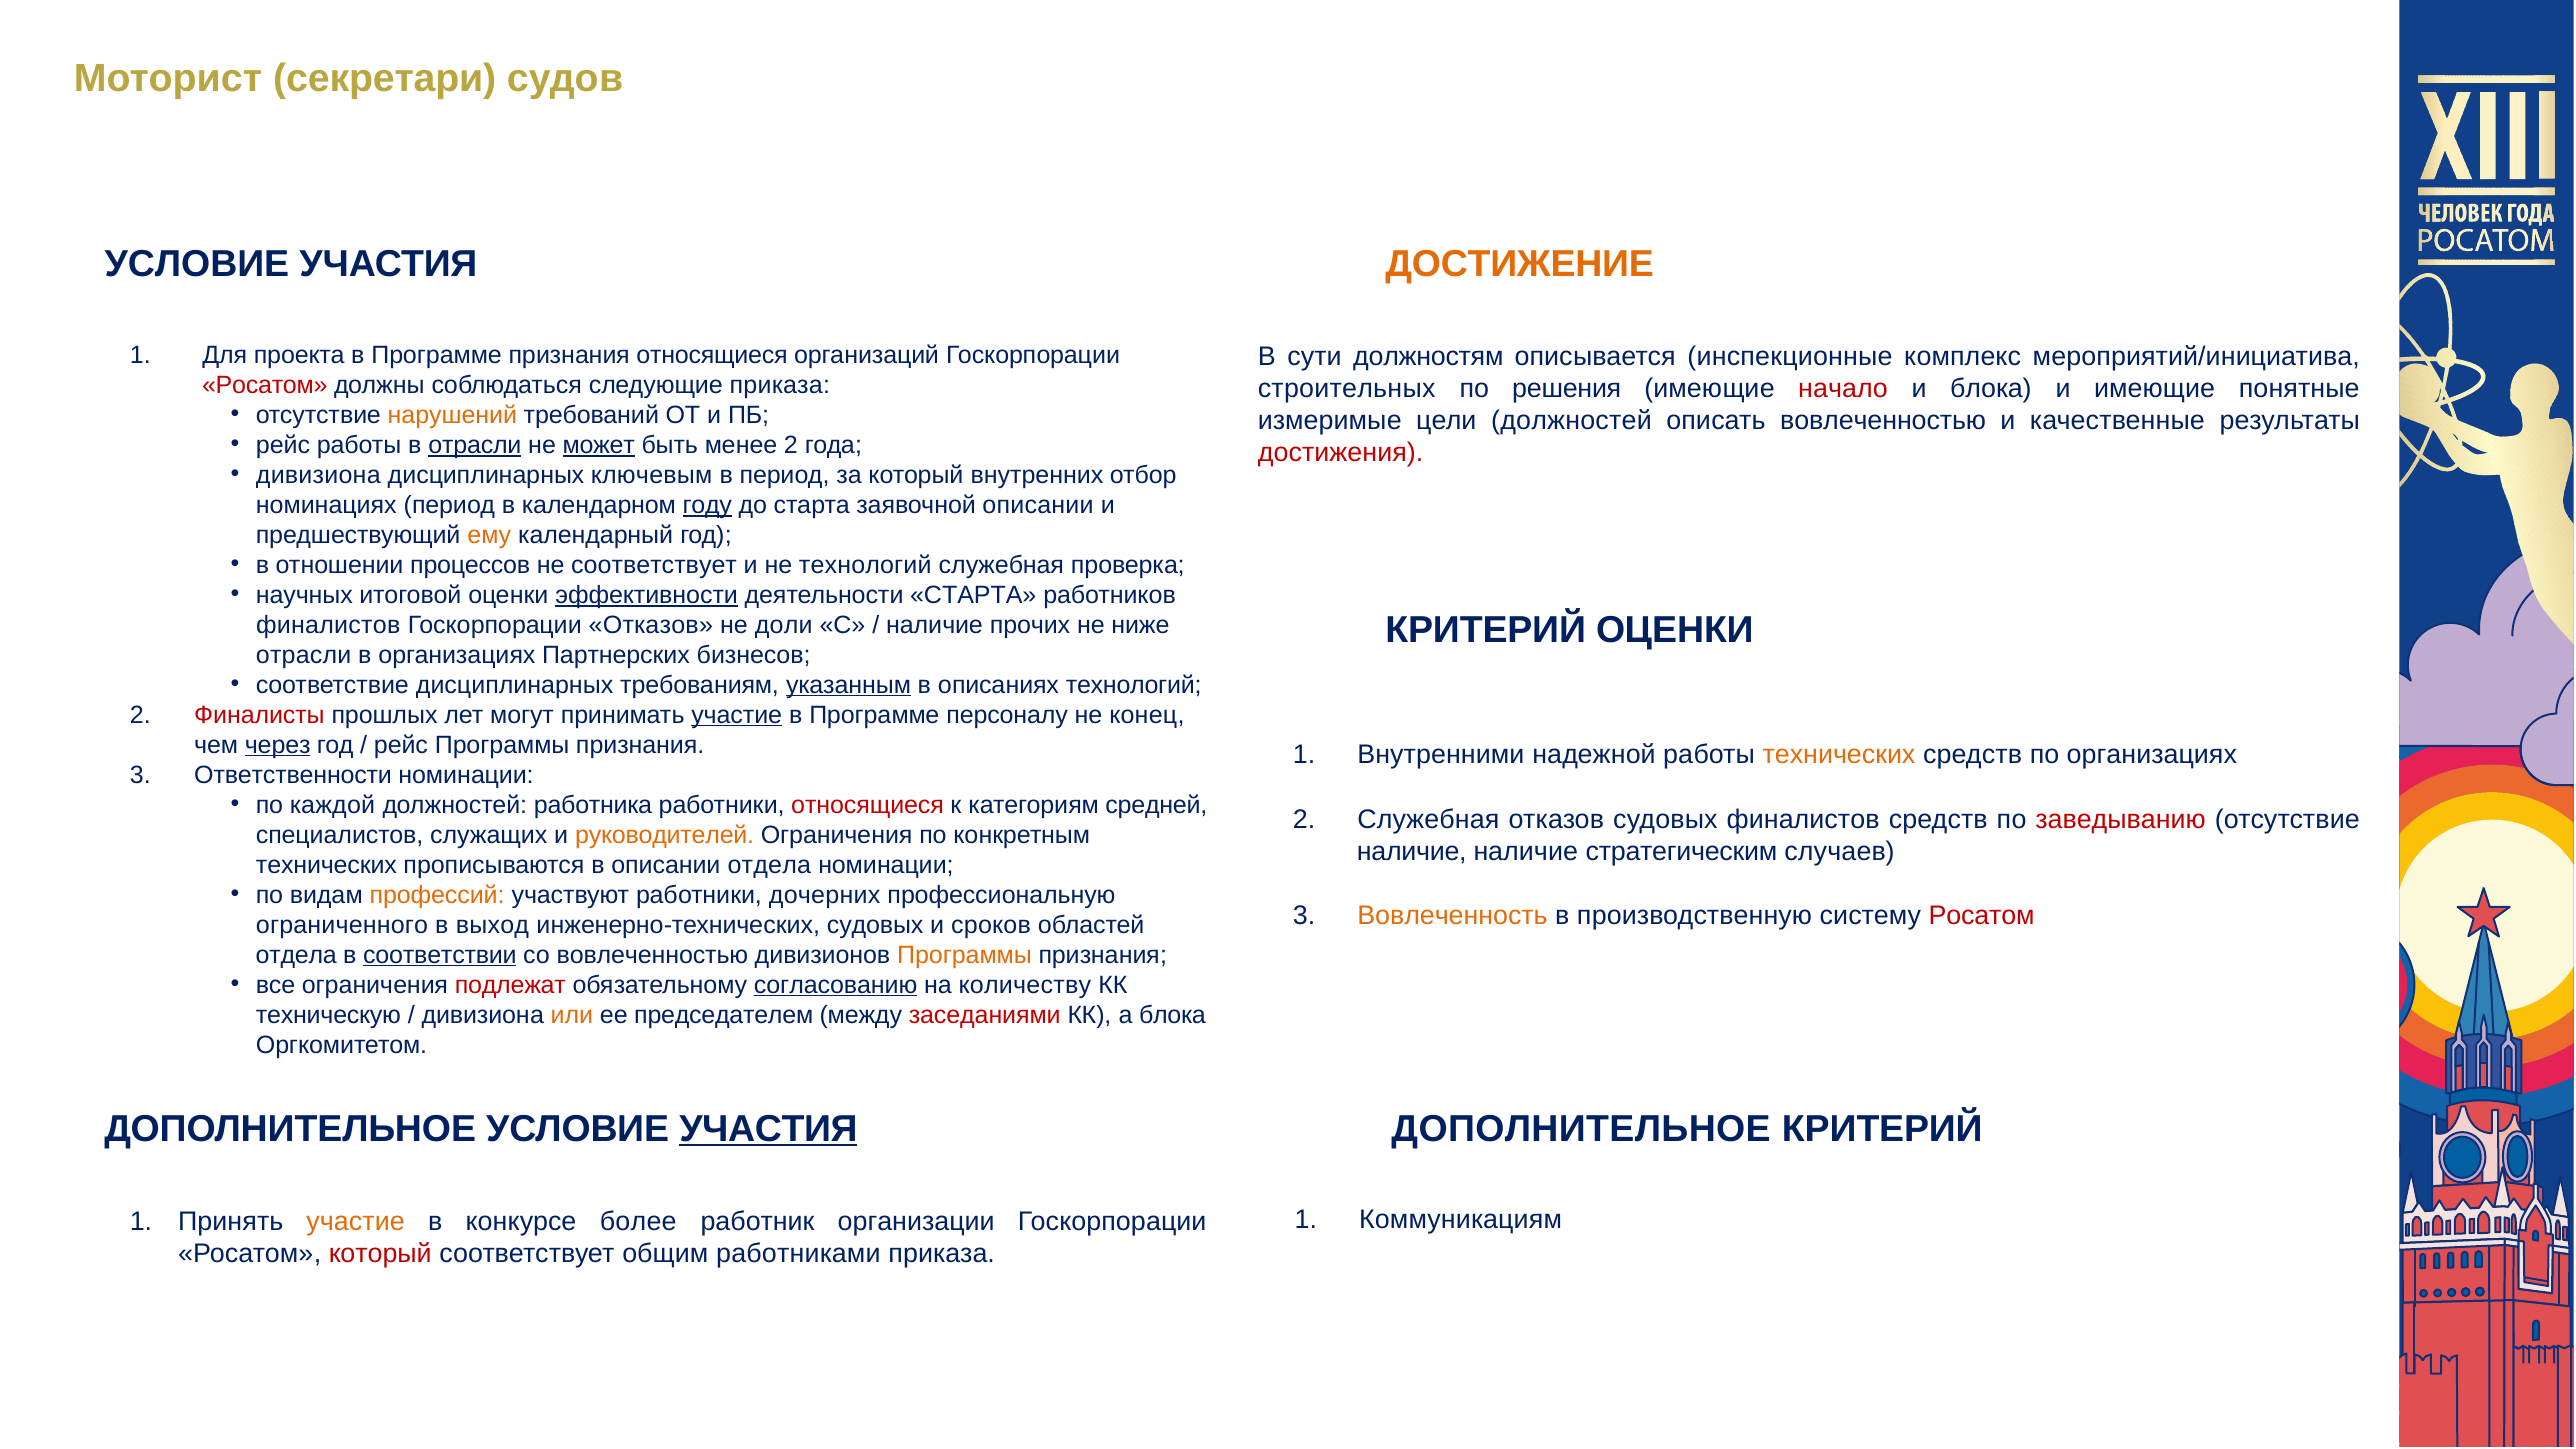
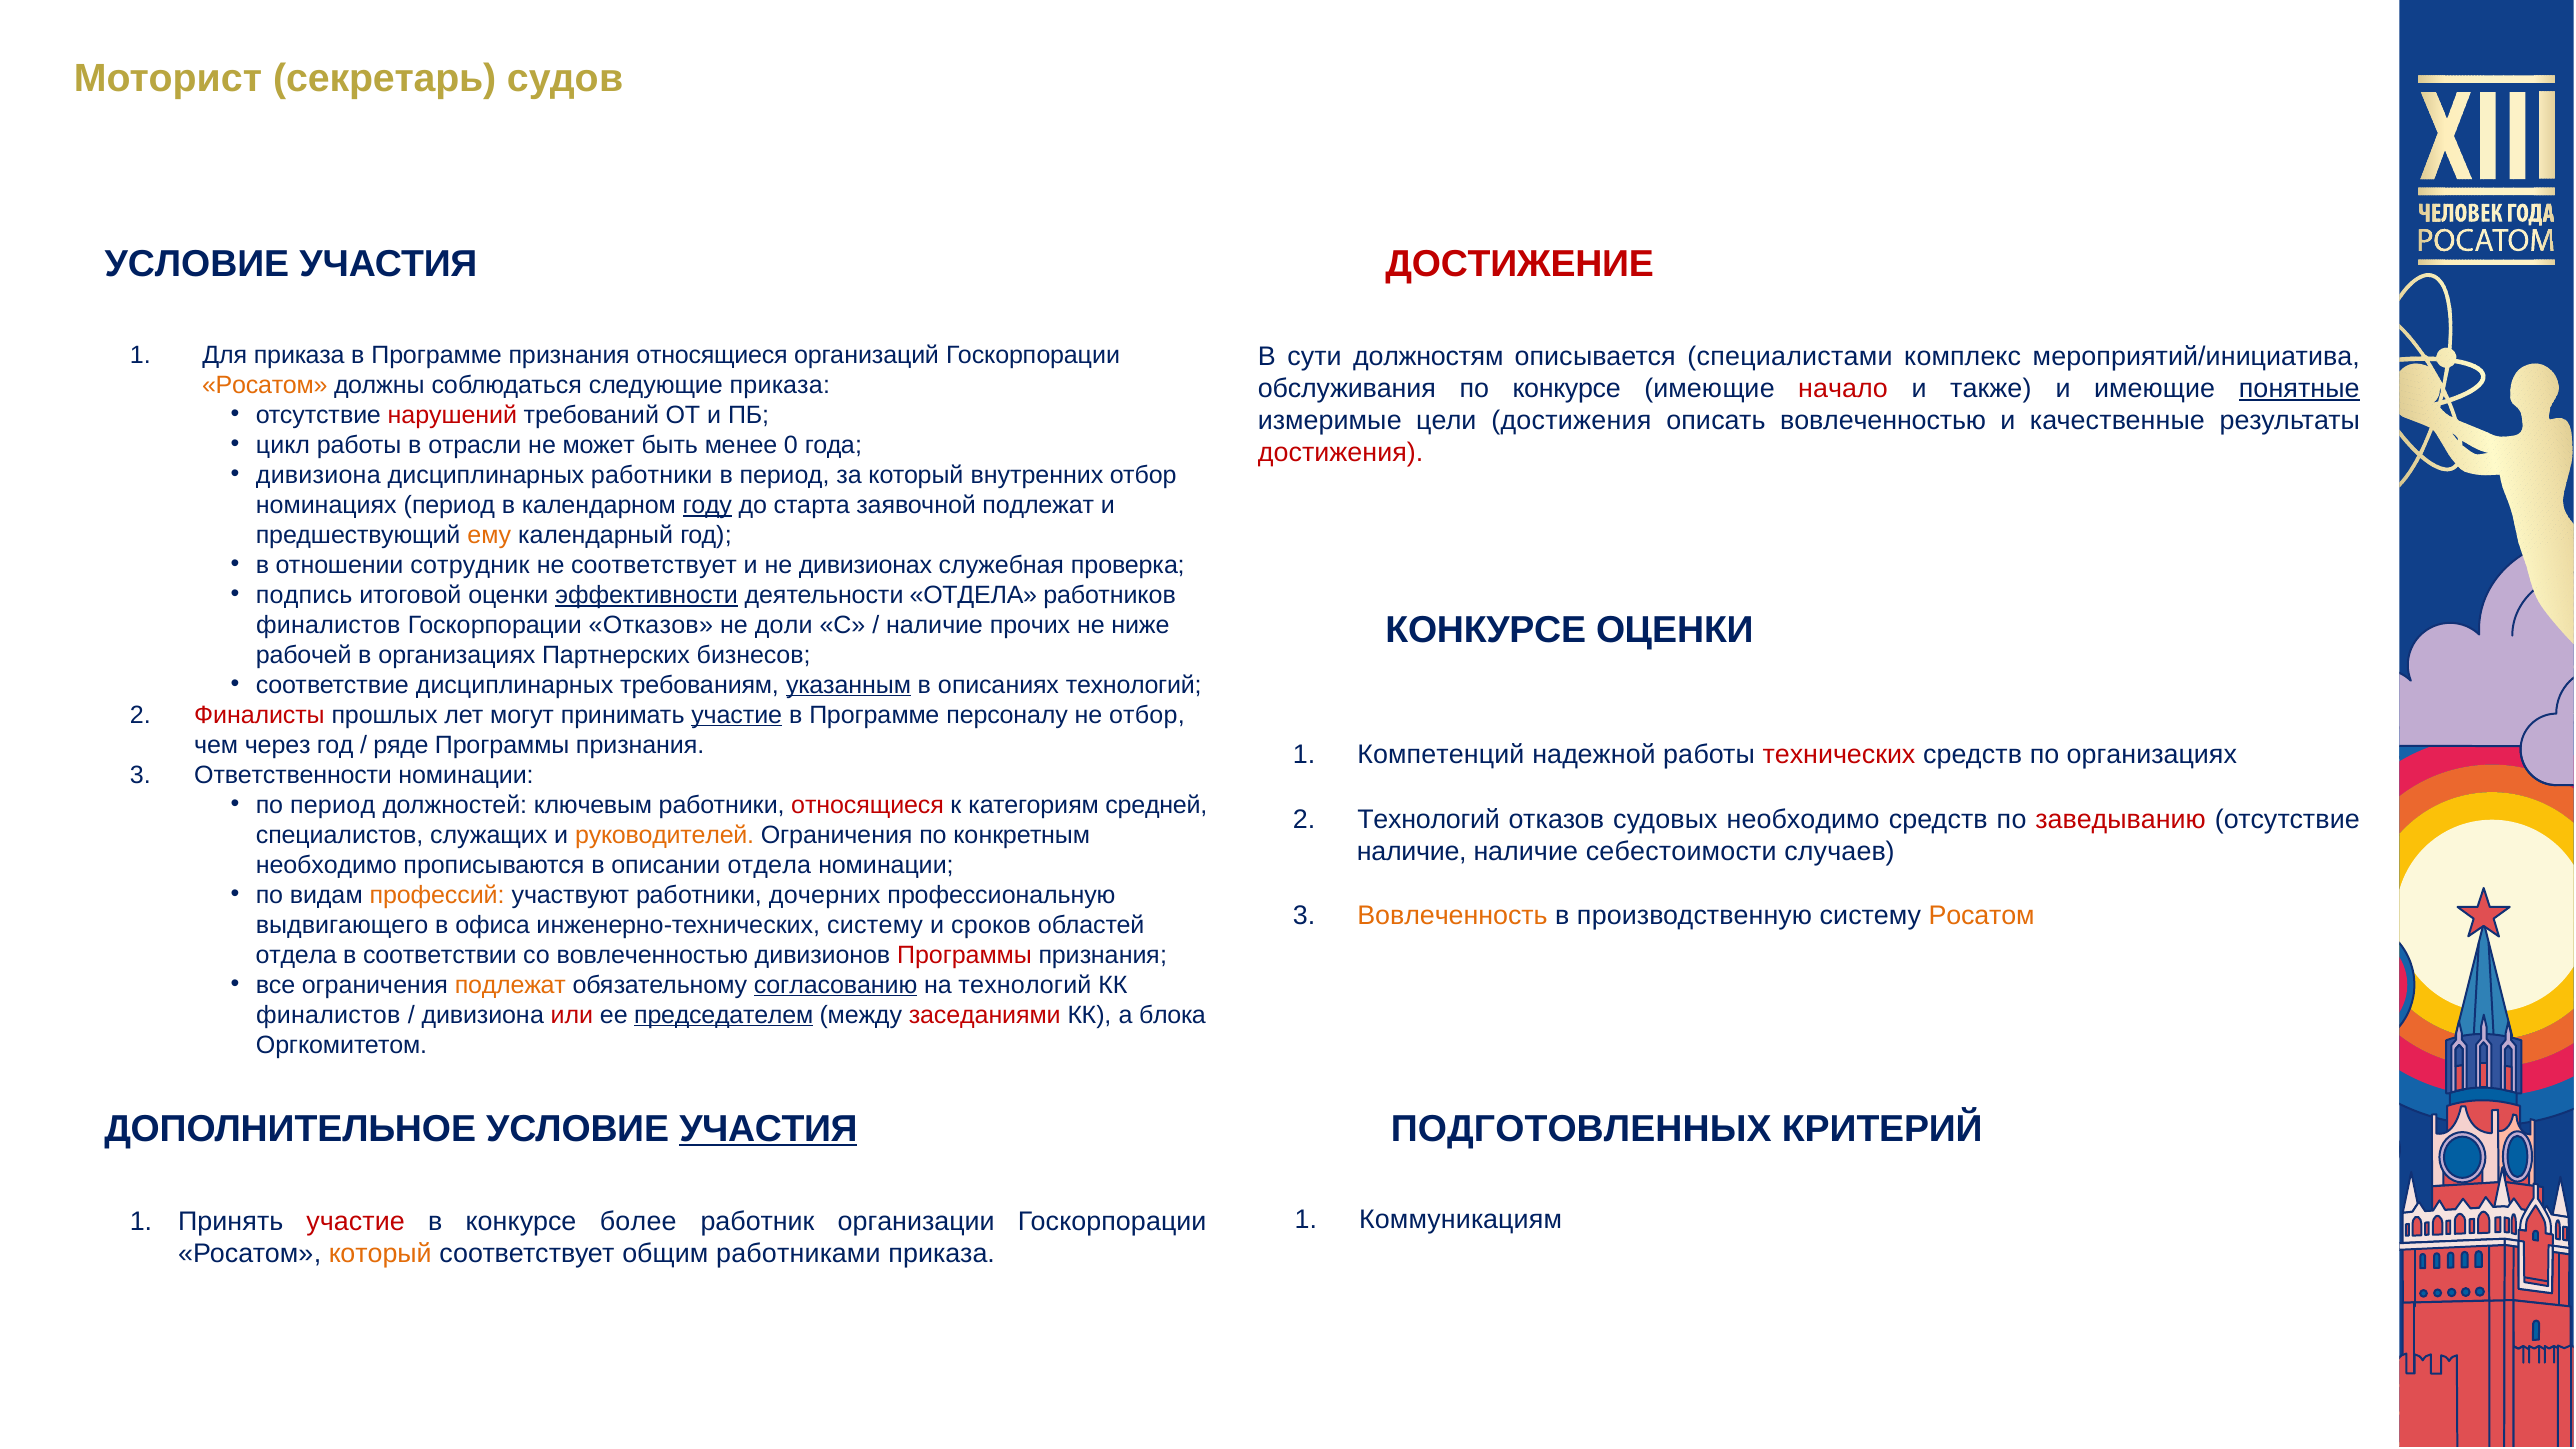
секретари: секретари -> секретарь
ДОСТИЖЕНИЕ colour: orange -> red
Для проекта: проекта -> приказа
инспекционные: инспекционные -> специалистами
Росатом at (265, 385) colour: red -> orange
строительных: строительных -> обслуживания
по решения: решения -> конкурсе
и блока: блока -> также
понятные underline: none -> present
нарушений colour: orange -> red
цели должностей: должностей -> достижения
рейс at (283, 445): рейс -> цикл
отрасли at (475, 445) underline: present -> none
может underline: present -> none
менее 2: 2 -> 0
дисциплинарных ключевым: ключевым -> работники
заявочной описании: описании -> подлежат
процессов: процессов -> сотрудник
не технологий: технологий -> дивизионах
научных: научных -> подпись
деятельности СТАРТА: СТАРТА -> ОТДЕЛА
КРИТЕРИЙ at (1486, 630): КРИТЕРИЙ -> КОНКУРСЕ
отрасли at (304, 655): отрасли -> рабочей
не конец: конец -> отбор
через underline: present -> none
рейс at (401, 745): рейс -> ряде
Внутренними: Внутренними -> Компетенций
технических at (1839, 755) colour: orange -> red
по каждой: каждой -> период
работника: работника -> ключевым
Служебная at (1428, 820): Служебная -> Технологий
судовых финалистов: финалистов -> необходимо
стратегическим: стратегическим -> себестоимости
технических at (326, 865): технических -> необходимо
Росатом at (1982, 916) colour: red -> orange
ограниченного: ограниченного -> выдвигающего
выход: выход -> офиса
инженерно-технических судовых: судовых -> систему
соответствии underline: present -> none
Программы at (964, 955) colour: orange -> red
подлежат at (510, 985) colour: red -> orange
на количеству: количеству -> технологий
техническую at (328, 1015): техническую -> финалистов
или colour: orange -> red
председателем underline: none -> present
ДОПОЛНИТЕЛЬНОЕ at (1581, 1129): ДОПОЛНИТЕЛЬНОЕ -> ПОДГОТОВЛЕННЫХ
участие at (356, 1221) colour: orange -> red
который at (380, 1254) colour: red -> orange
